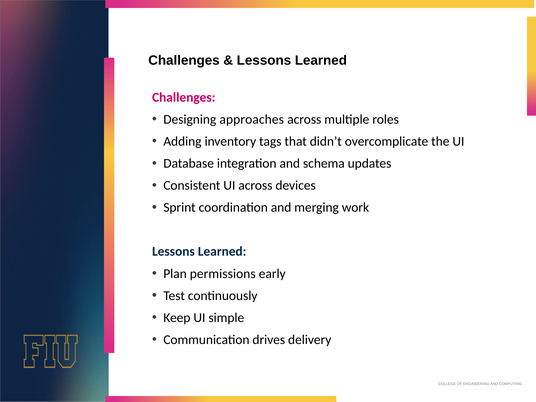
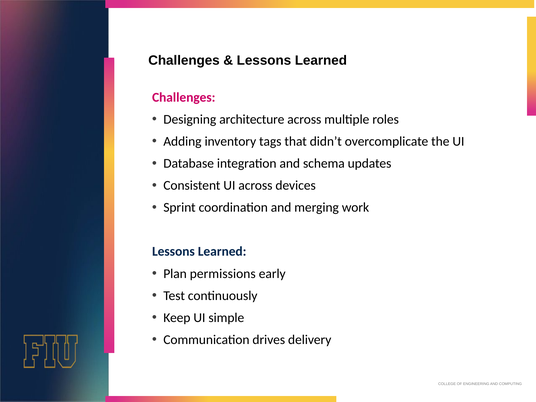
approaches: approaches -> architecture
